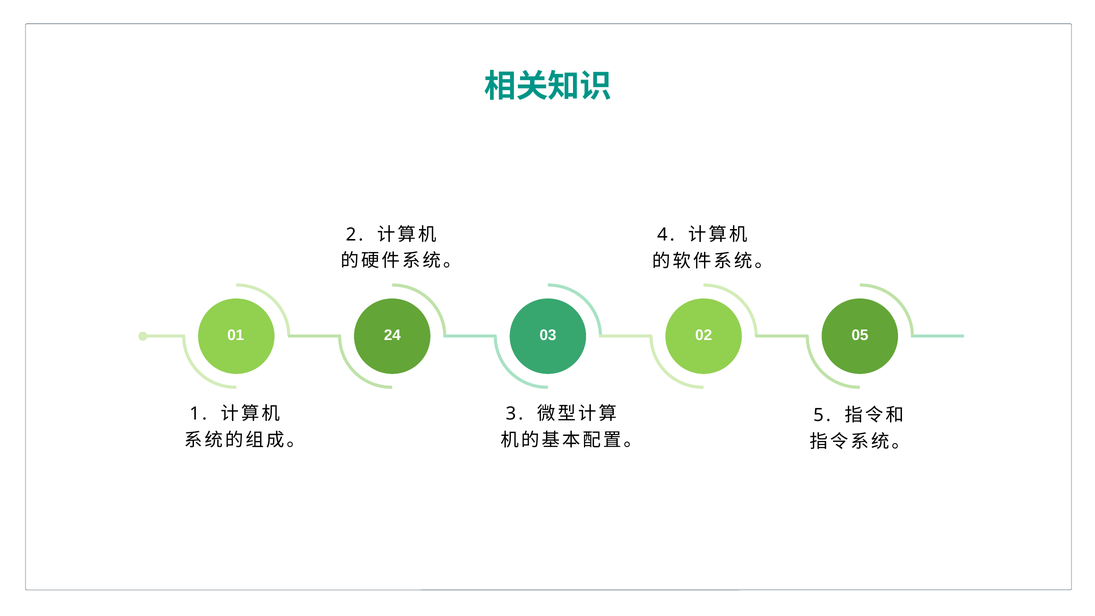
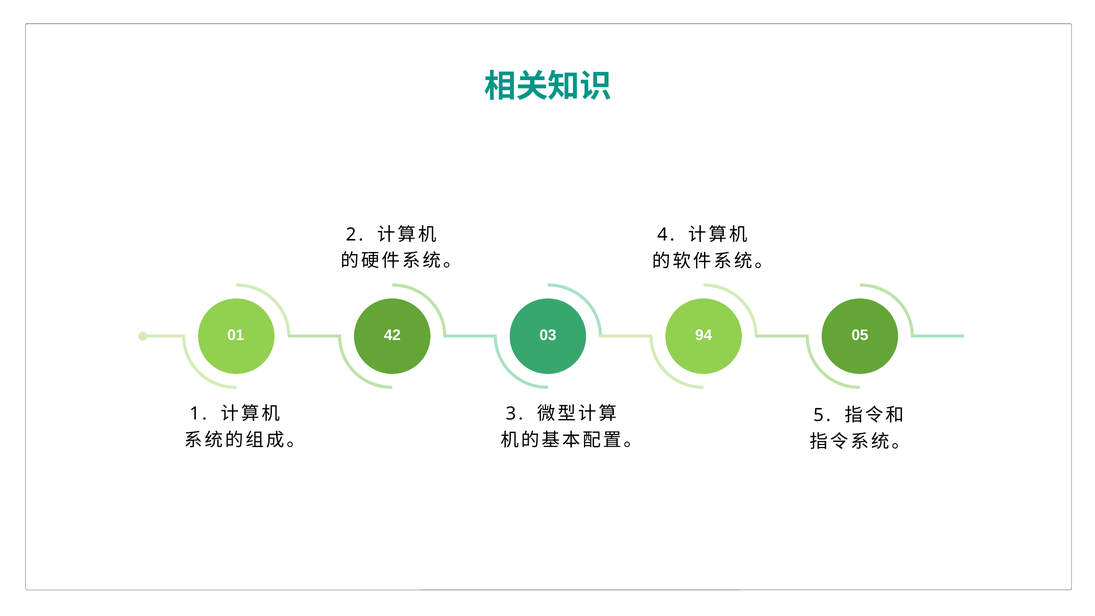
24: 24 -> 42
02: 02 -> 94
